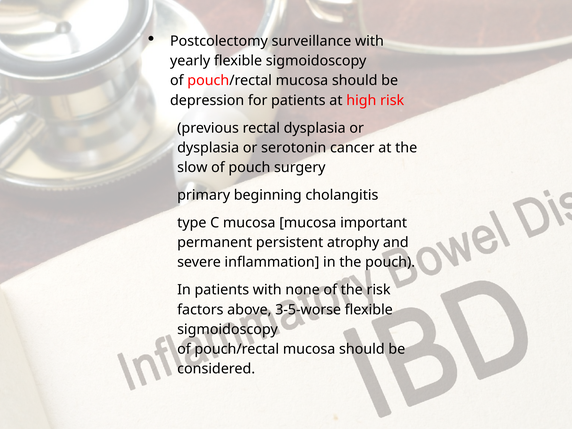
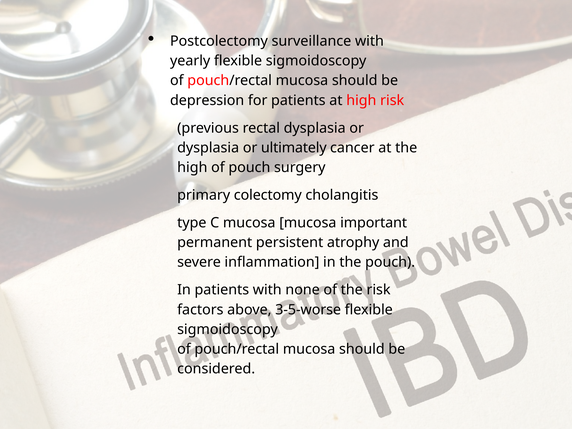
serotonin: serotonin -> ultimately
slow at (192, 167): slow -> high
beginning: beginning -> colectomy
